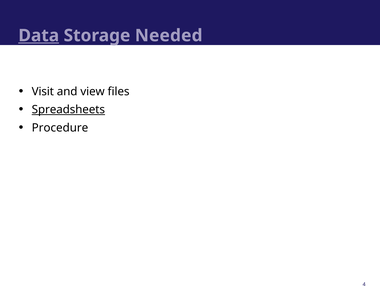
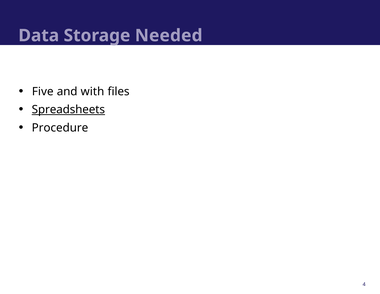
Data underline: present -> none
Visit: Visit -> Five
view: view -> with
